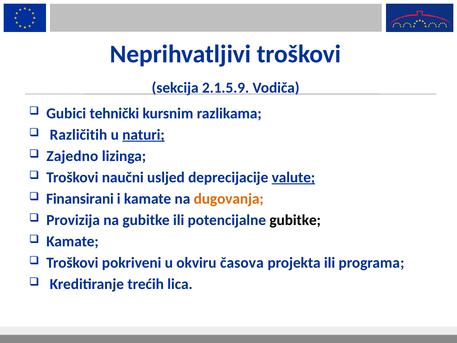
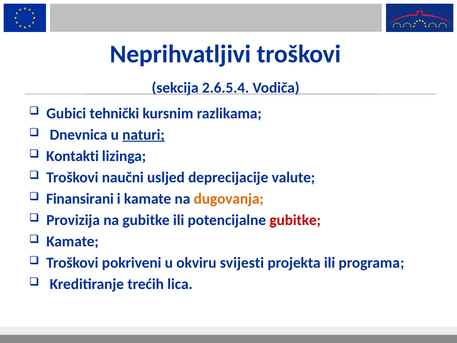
2.1.5.9: 2.1.5.9 -> 2.6.5.4
Različitih: Različitih -> Dnevnica
Zajedno: Zajedno -> Kontakti
valute underline: present -> none
gubitke at (295, 220) colour: black -> red
časova: časova -> svijesti
